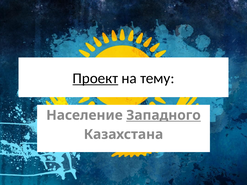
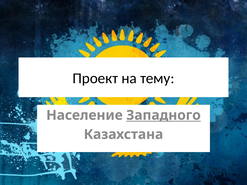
Проект underline: present -> none
